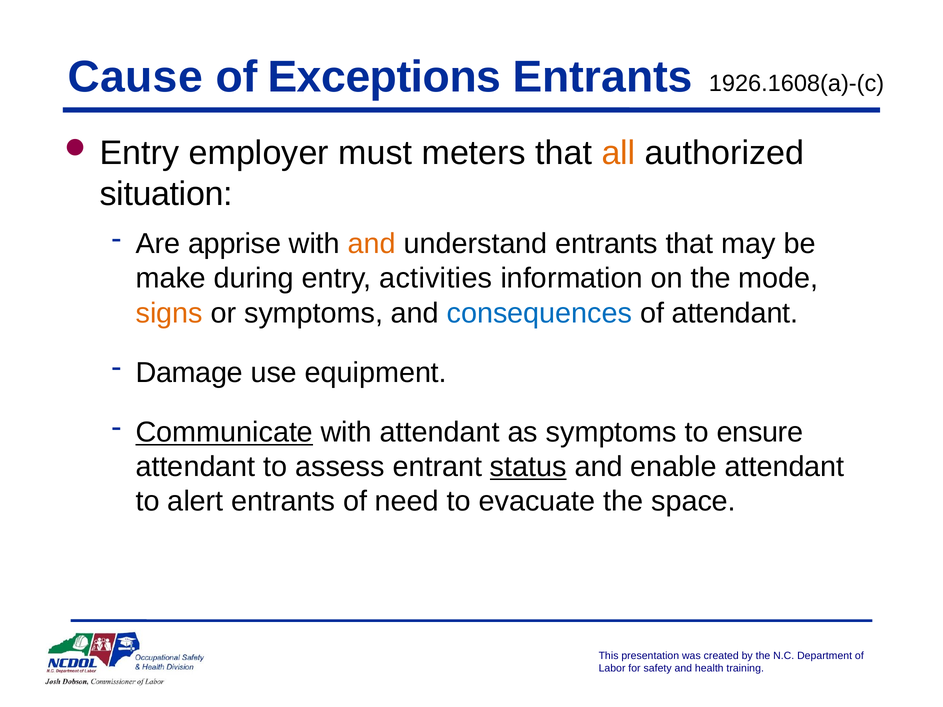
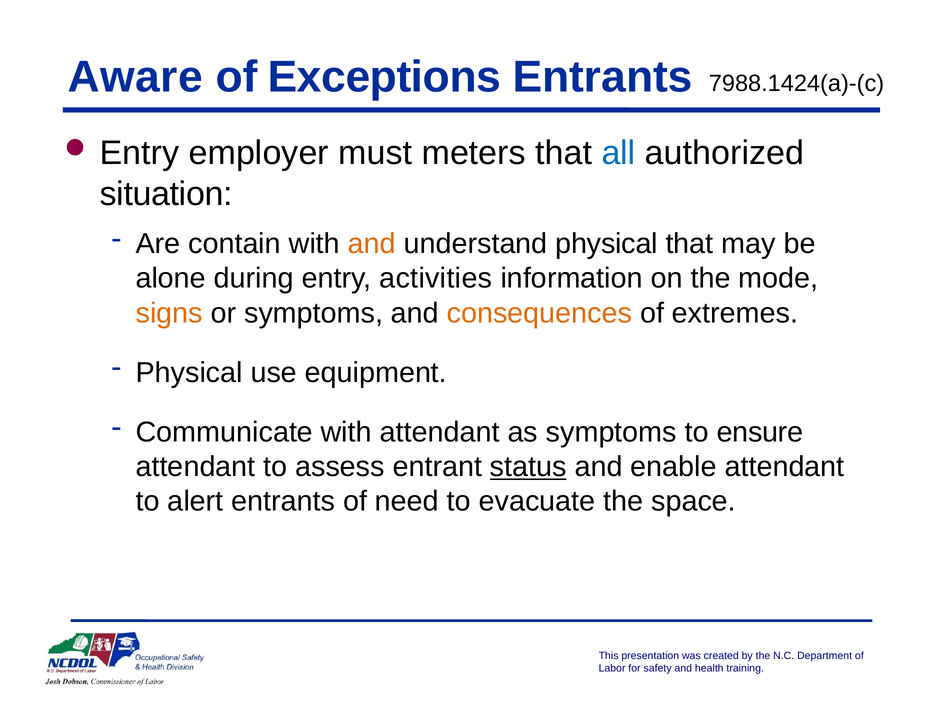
Cause: Cause -> Aware
1926.1608(a)-(c: 1926.1608(a)-(c -> 7988.1424(a)-(c
all colour: orange -> blue
apprise: apprise -> contain
understand entrants: entrants -> physical
make: make -> alone
consequences colour: blue -> orange
of attendant: attendant -> extremes
Damage at (189, 373): Damage -> Physical
Communicate underline: present -> none
